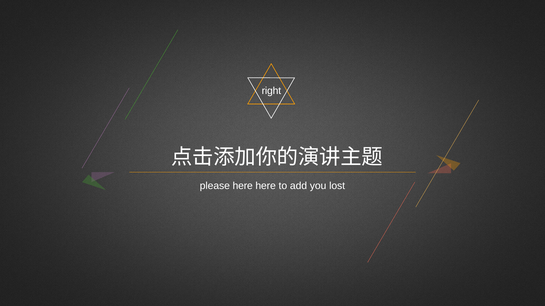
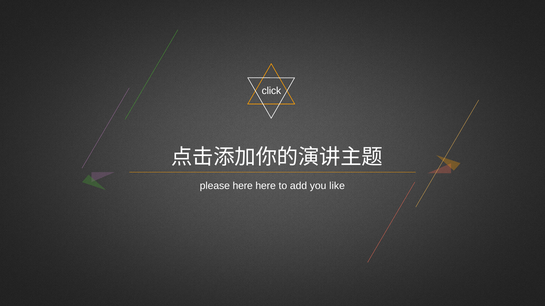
right: right -> click
lost: lost -> like
